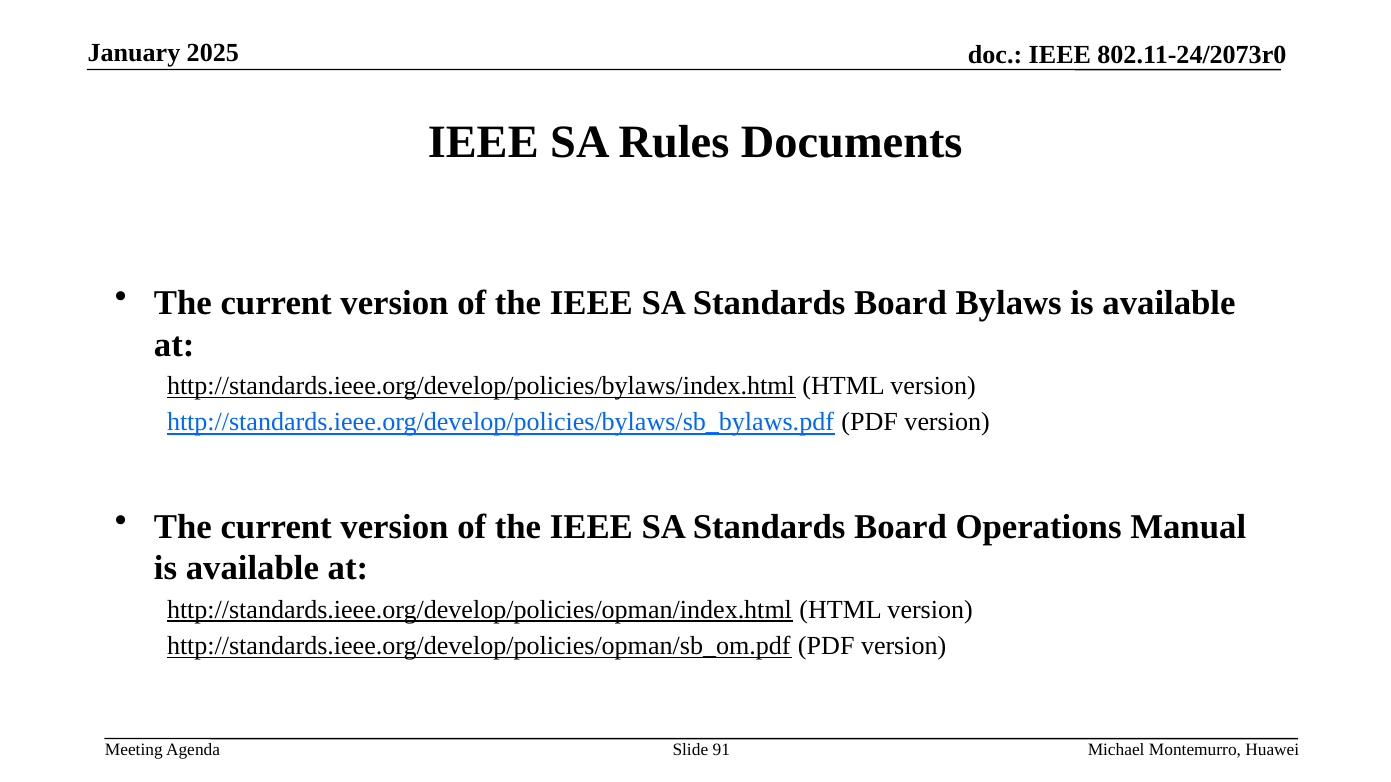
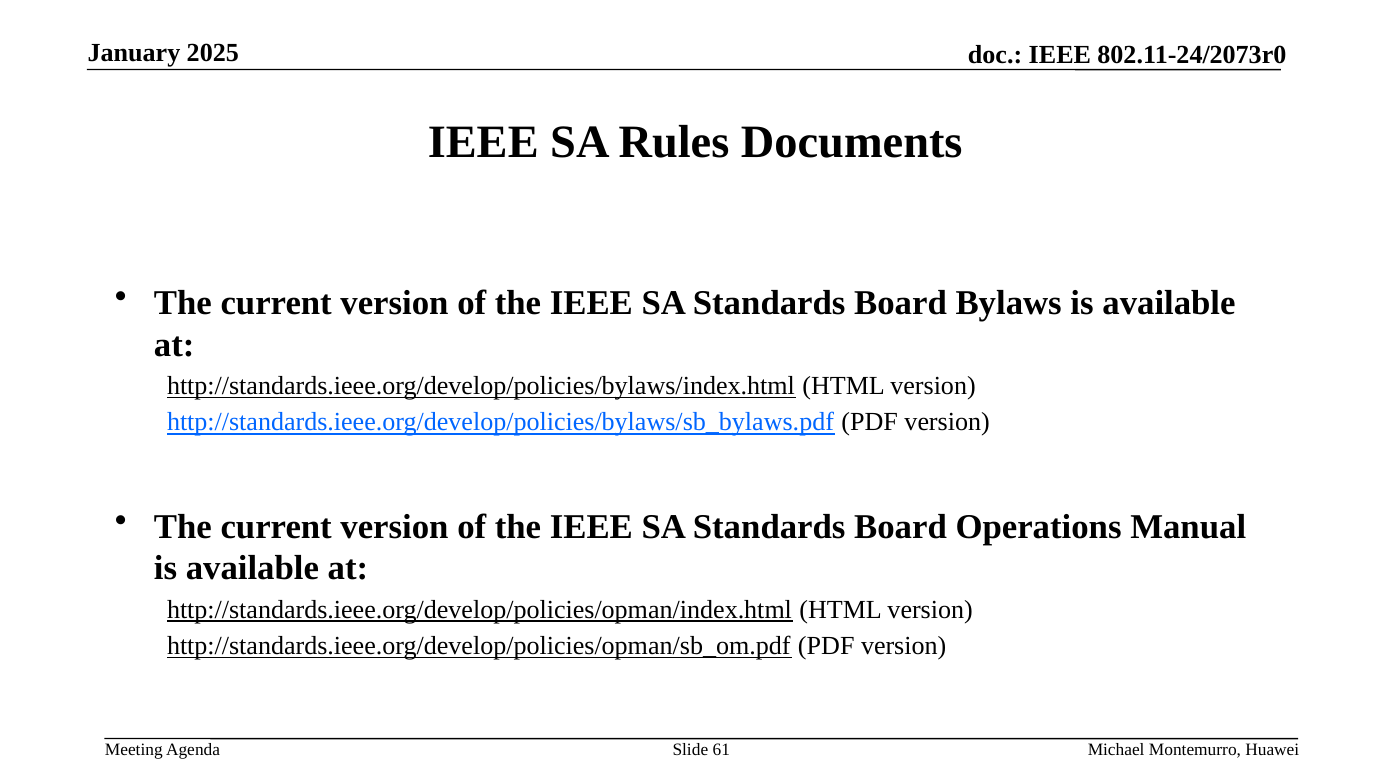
91: 91 -> 61
